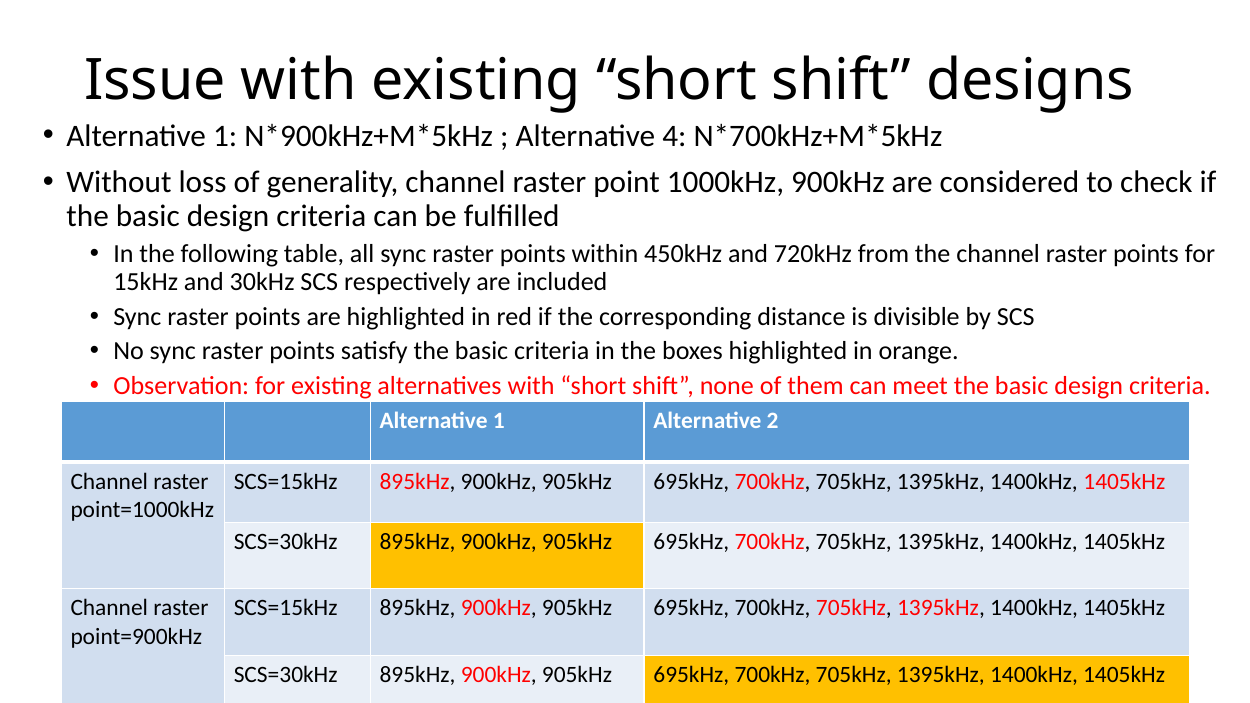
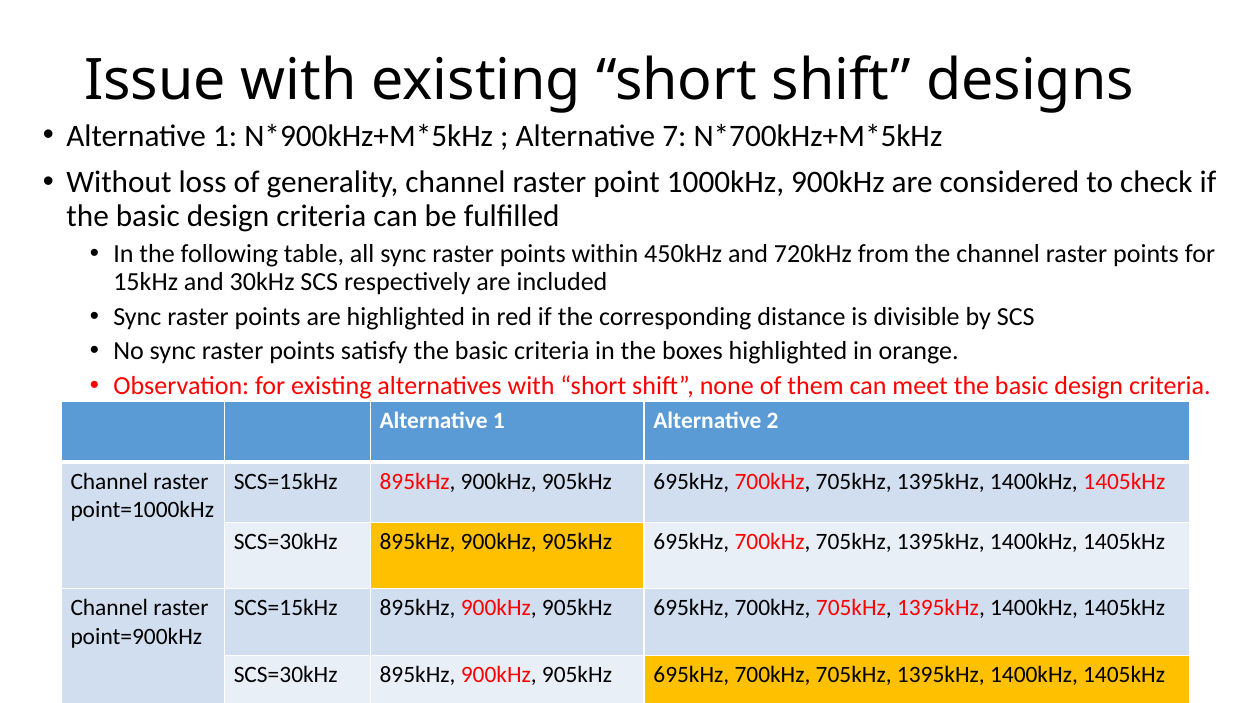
4: 4 -> 7
